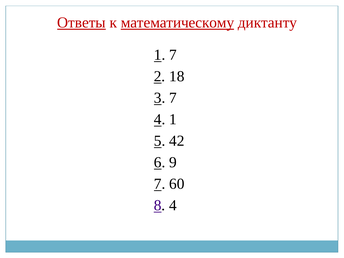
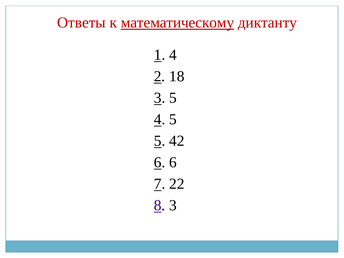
Ответы underline: present -> none
1 7: 7 -> 4
3 7: 7 -> 5
4 1: 1 -> 5
6 9: 9 -> 6
60: 60 -> 22
8 4: 4 -> 3
